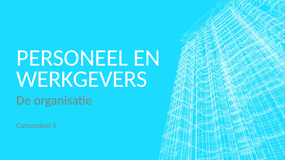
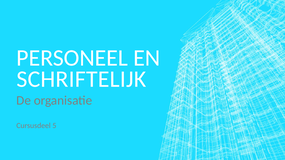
WERKGEVERS: WERKGEVERS -> SCHRIFTELIJK
